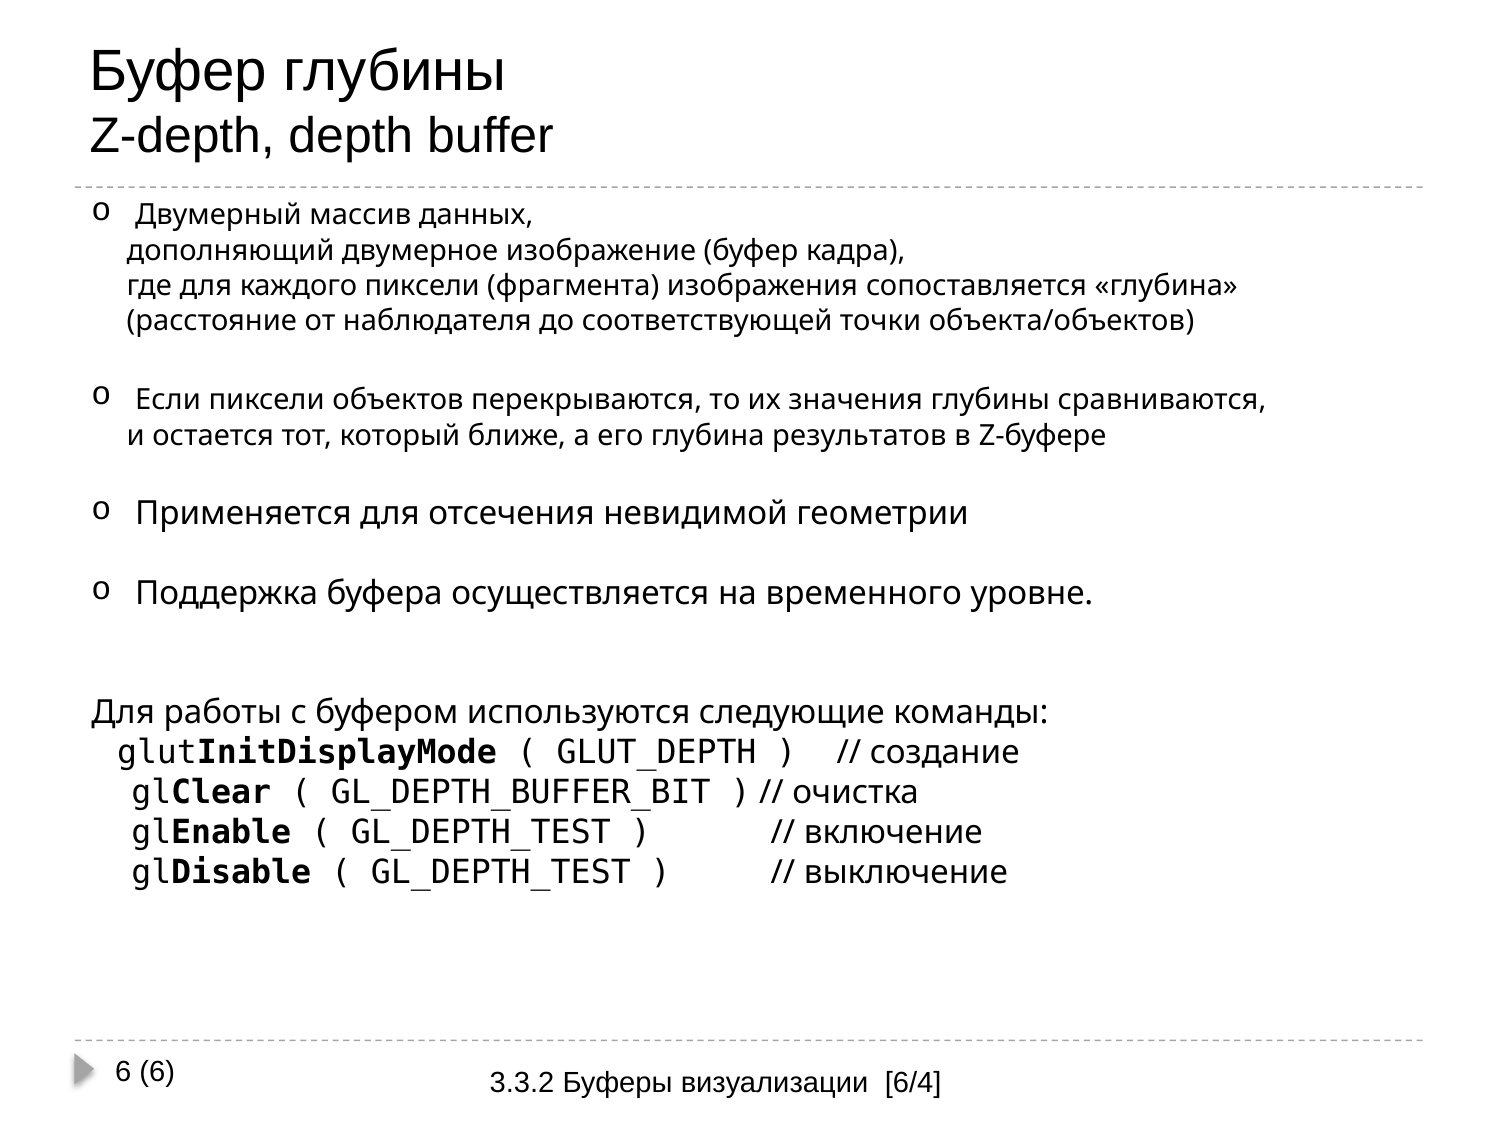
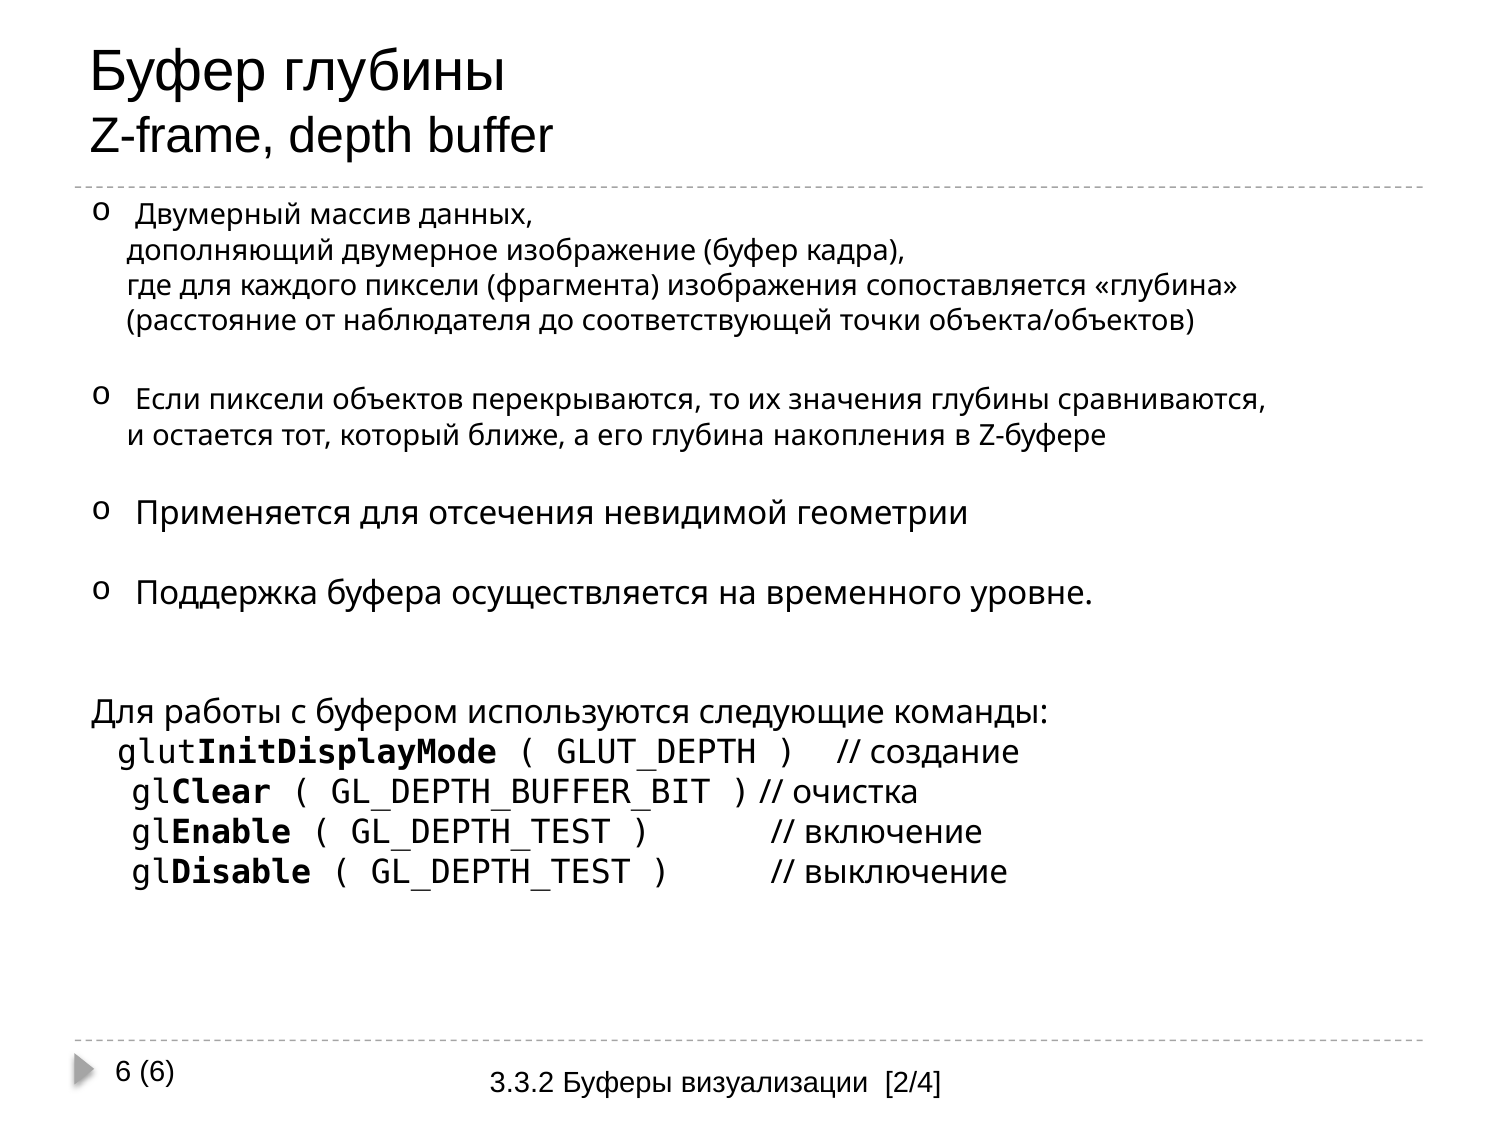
Z-depth: Z-depth -> Z-frame
результатов: результатов -> накопления
6/4: 6/4 -> 2/4
